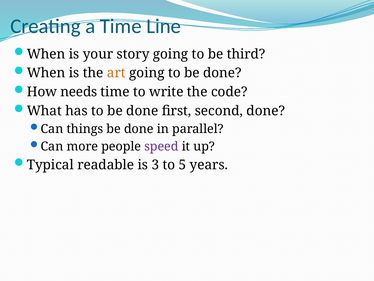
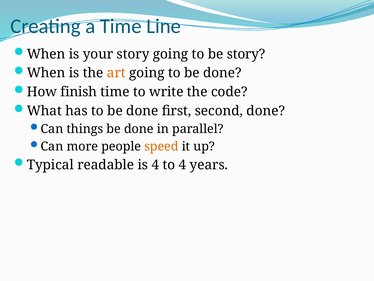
be third: third -> story
needs: needs -> finish
speed colour: purple -> orange
is 3: 3 -> 4
to 5: 5 -> 4
